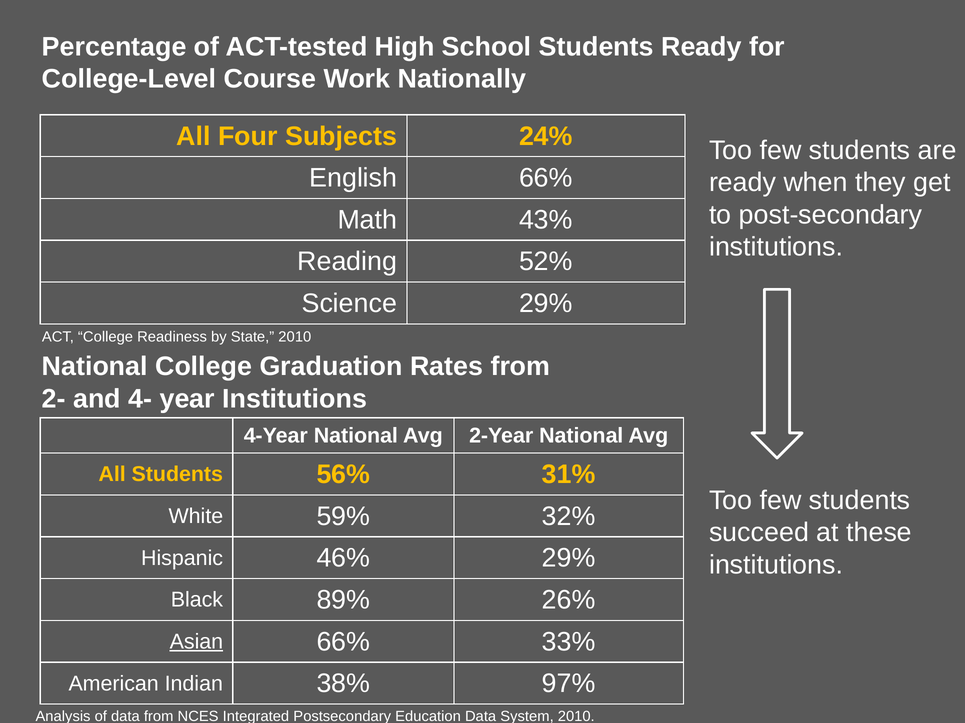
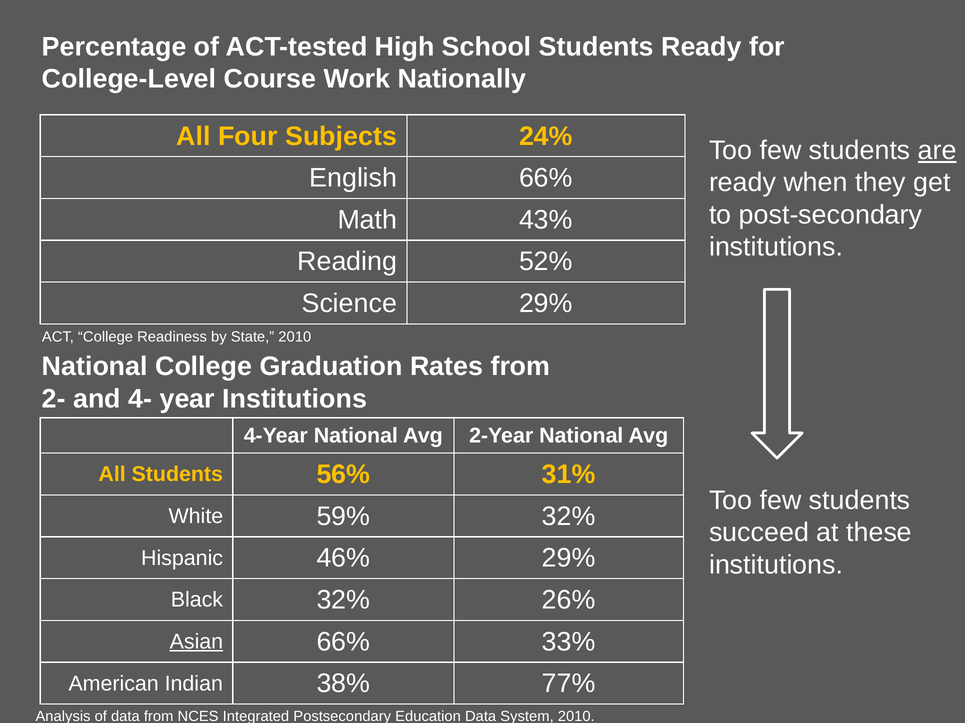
are underline: none -> present
Black 89%: 89% -> 32%
97%: 97% -> 77%
